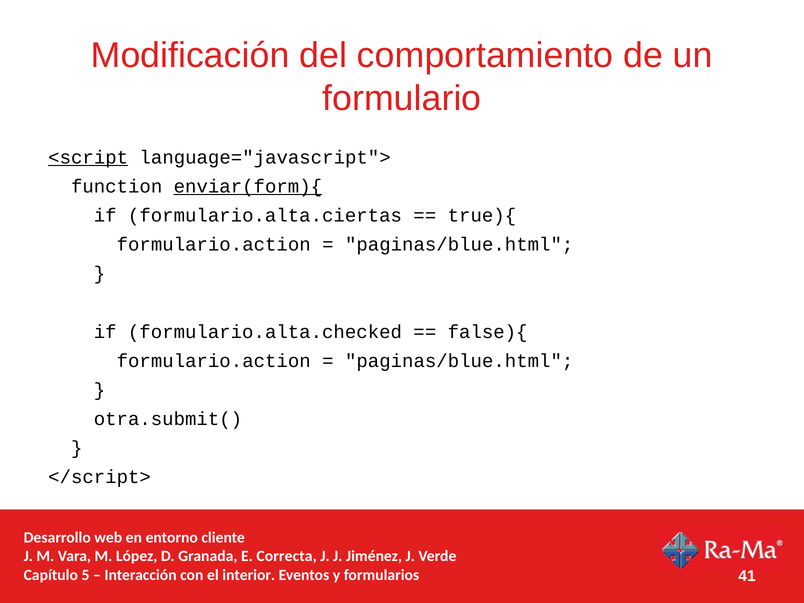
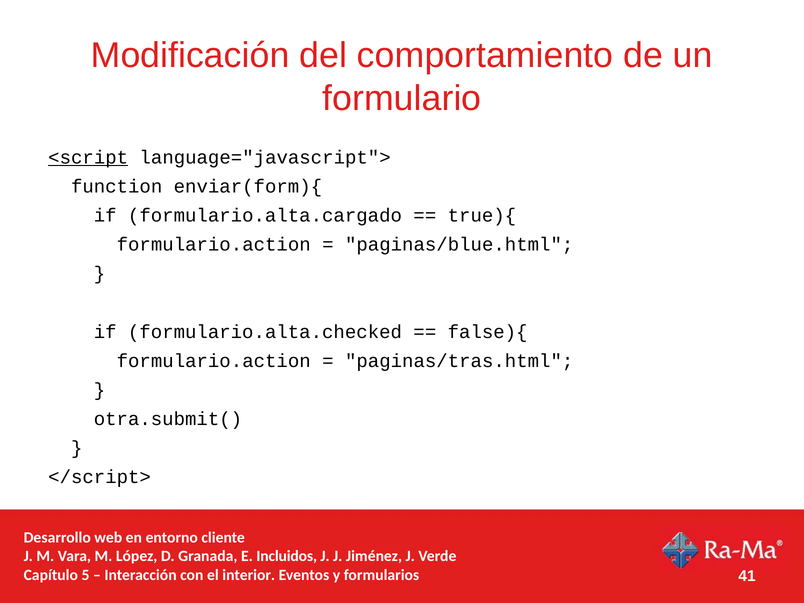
enviar(form){ underline: present -> none
formulario.alta.ciertas: formulario.alta.ciertas -> formulario.alta.cargado
paginas/blue.html at (459, 361): paginas/blue.html -> paginas/tras.html
Correcta: Correcta -> Incluidos
